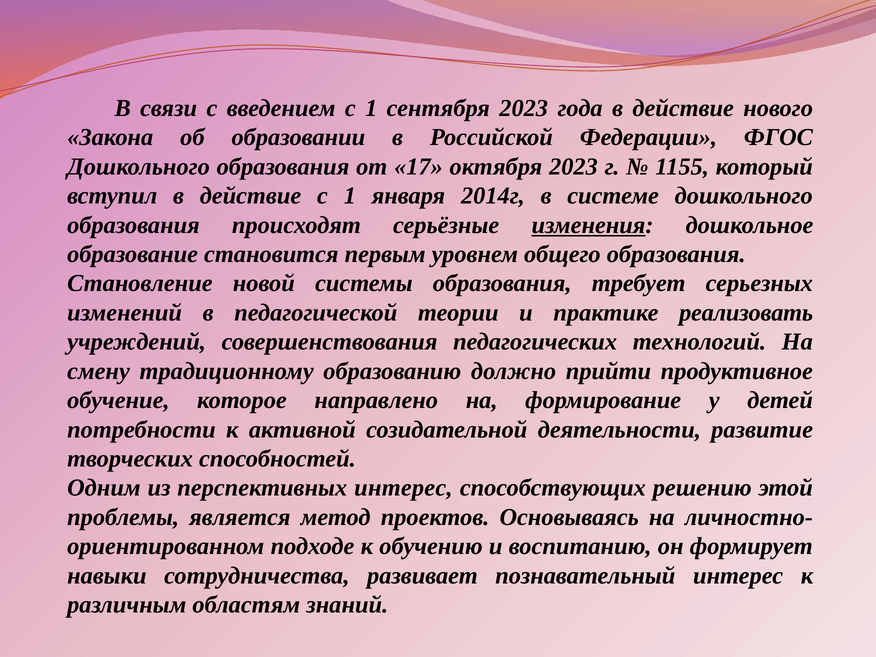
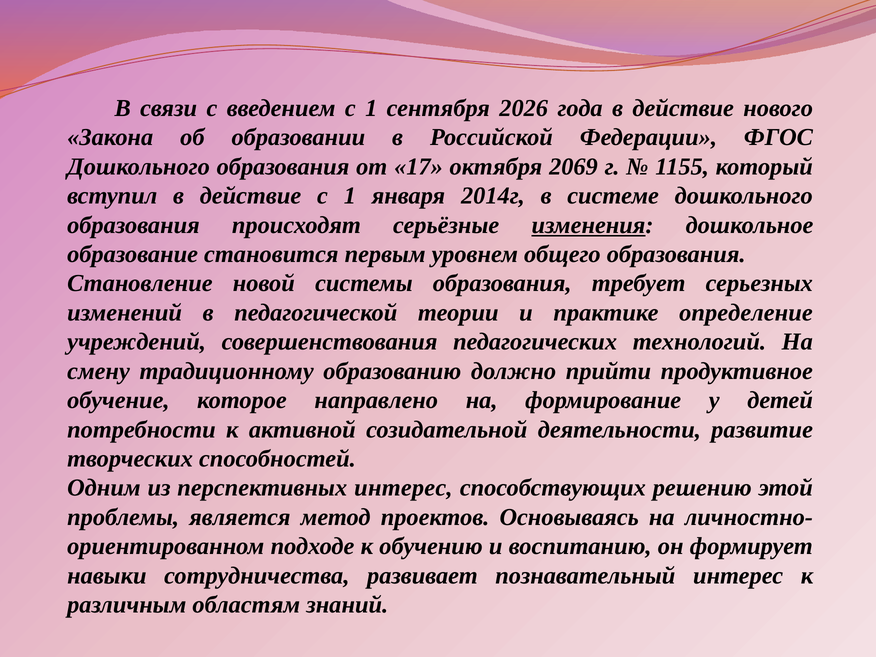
сентября 2023: 2023 -> 2026
октября 2023: 2023 -> 2069
реализовать: реализовать -> определение
